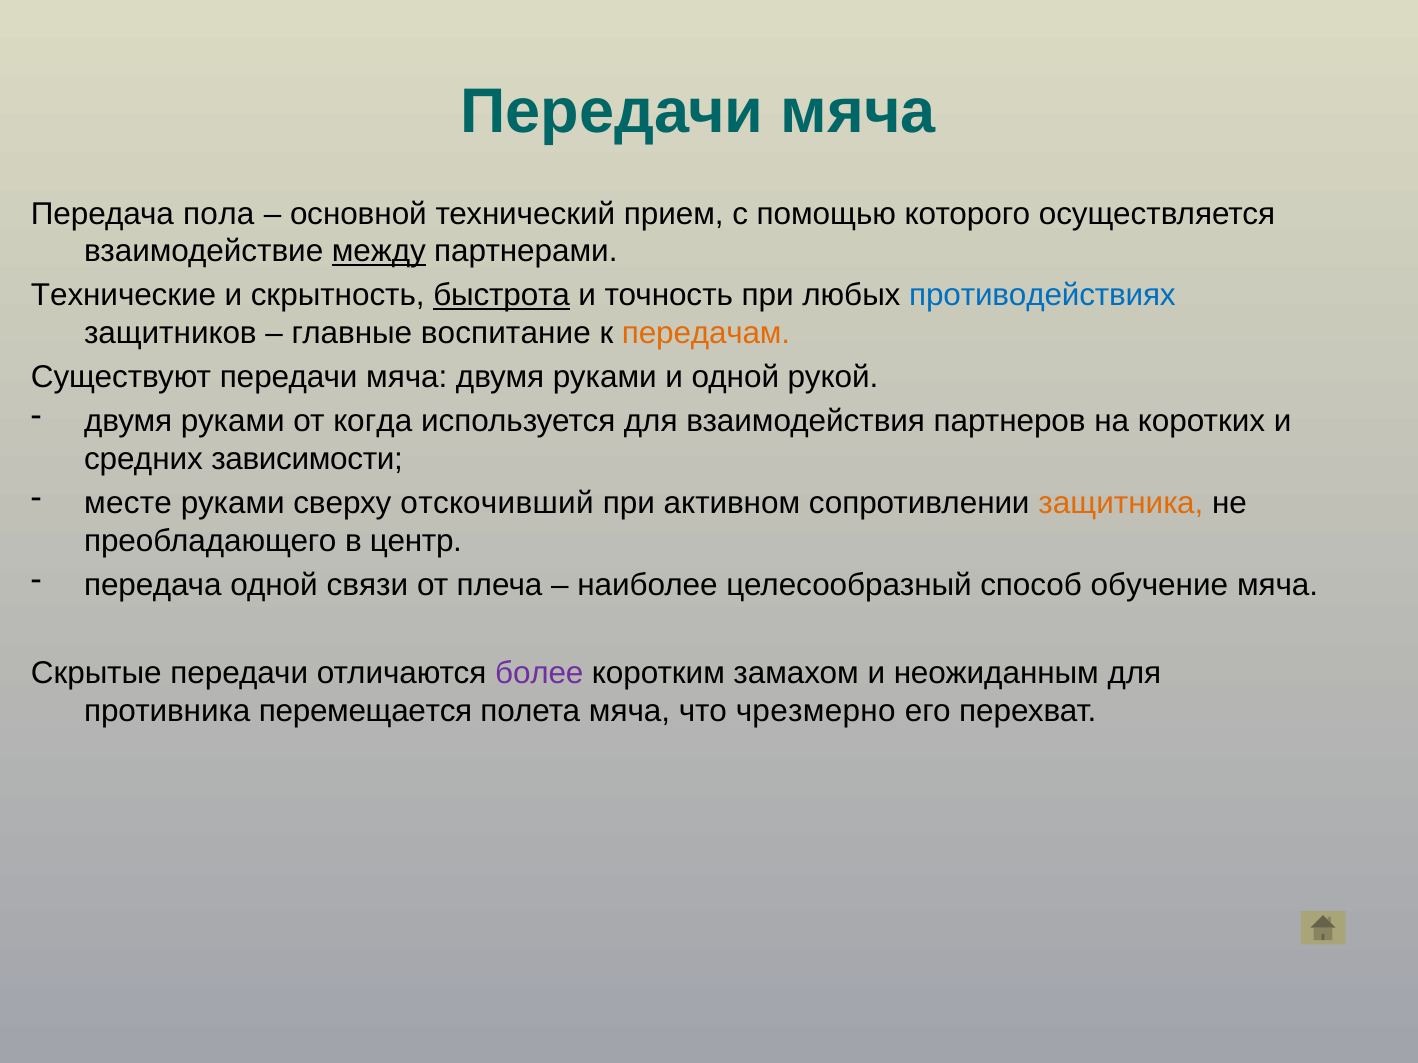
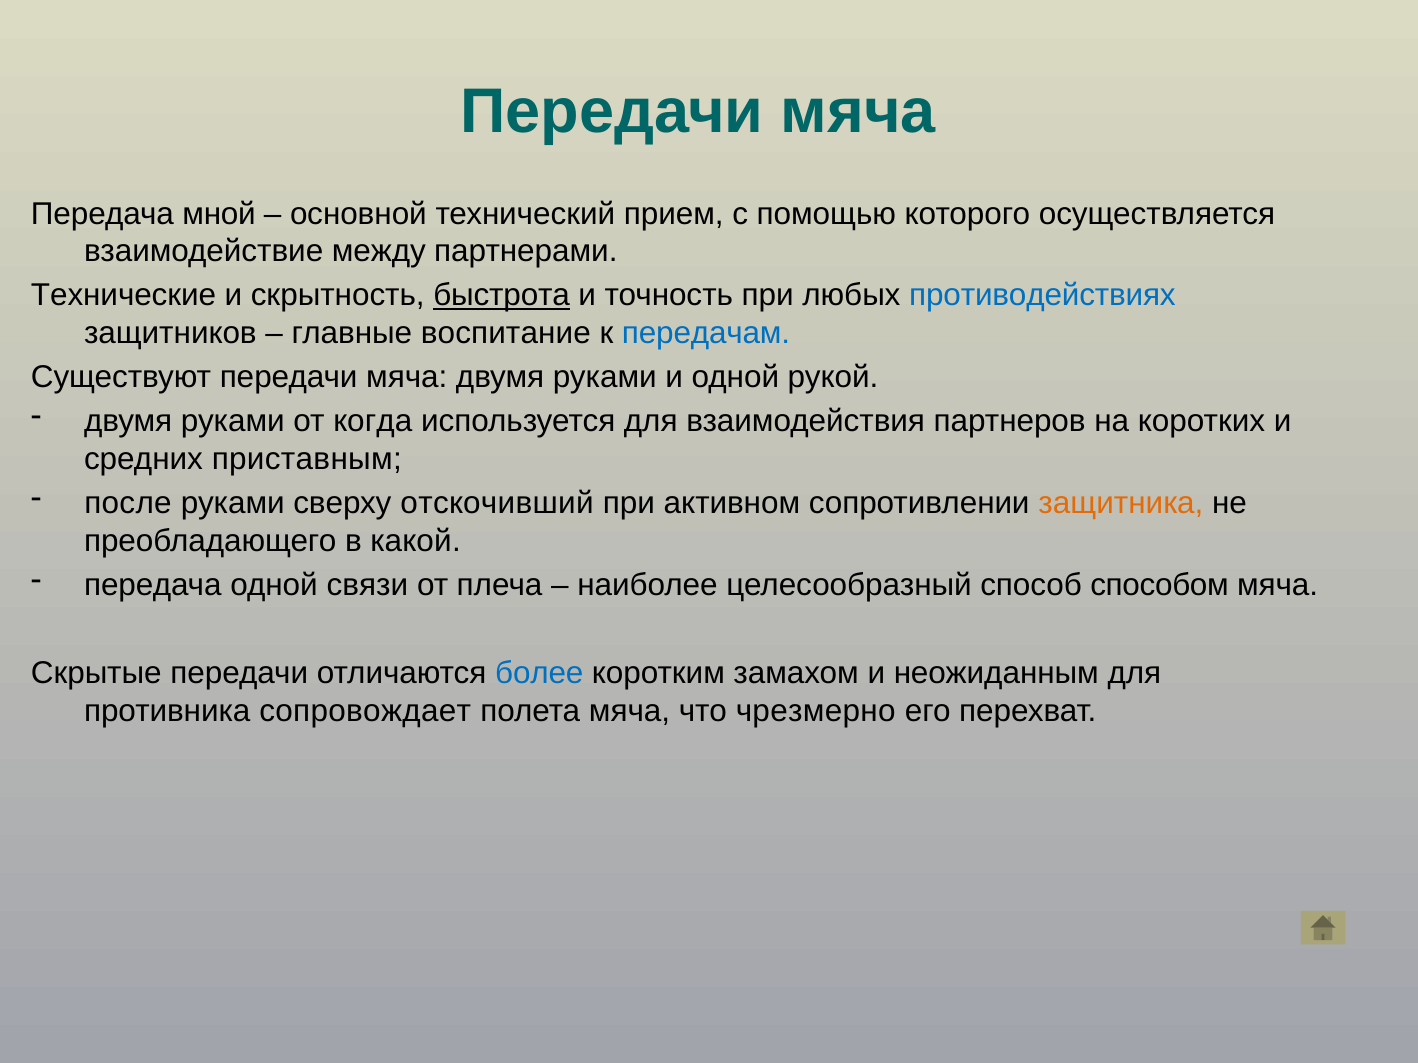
пола: пола -> мной
между underline: present -> none
передачам colour: orange -> blue
зависимости: зависимости -> приставным
месте: месте -> после
центр: центр -> какой
обучение: обучение -> способом
более colour: purple -> blue
перемещается: перемещается -> сопровождает
